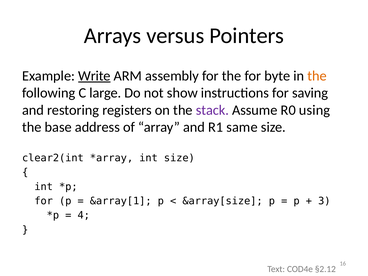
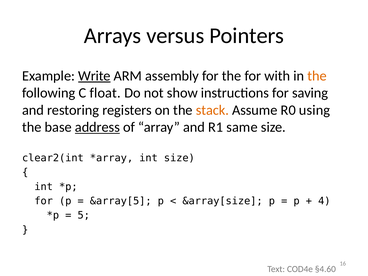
byte: byte -> with
large: large -> float
stack colour: purple -> orange
address underline: none -> present
&array[1: &array[1 -> &array[5
3: 3 -> 4
4: 4 -> 5
§2.12: §2.12 -> §4.60
